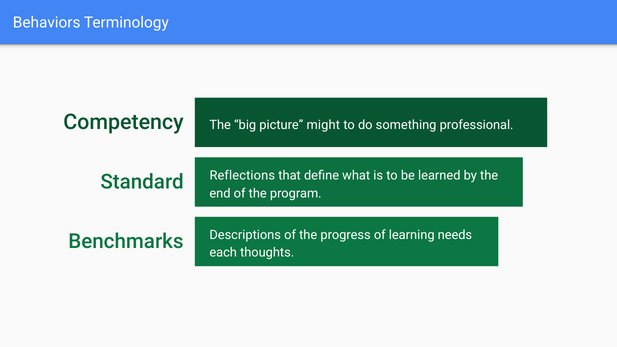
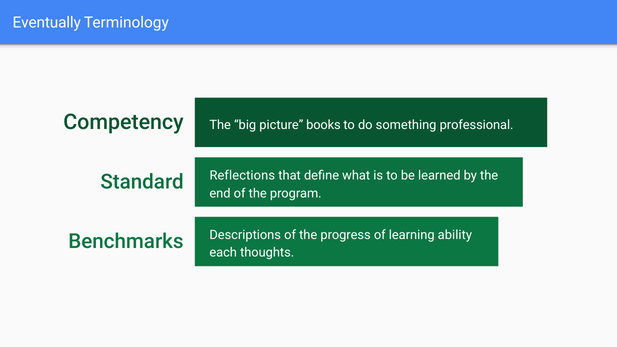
Behaviors: Behaviors -> Eventually
might: might -> books
needs: needs -> ability
